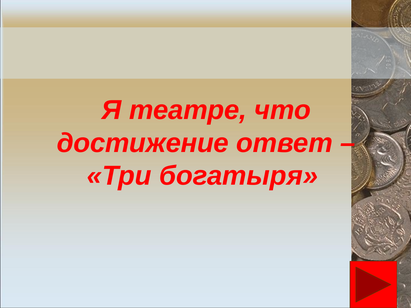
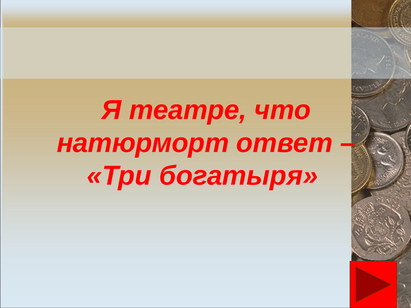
достижение: достижение -> натюрморт
